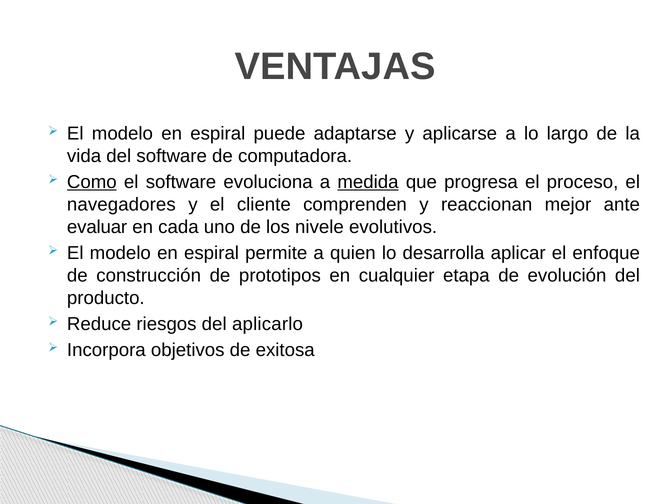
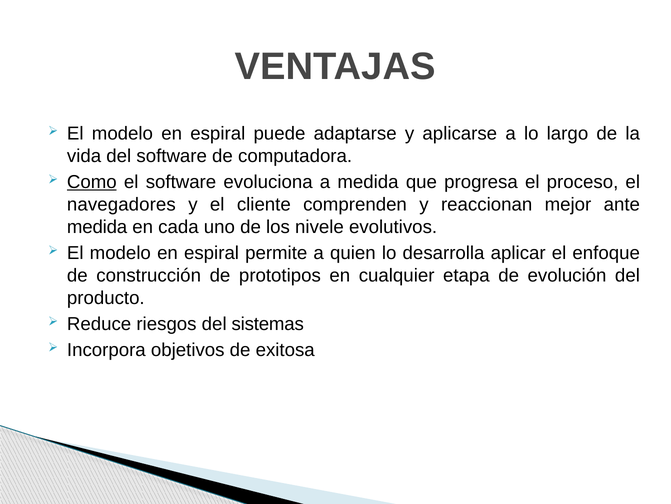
medida at (368, 182) underline: present -> none
evaluar at (97, 227): evaluar -> medida
aplicarlo: aplicarlo -> sistemas
